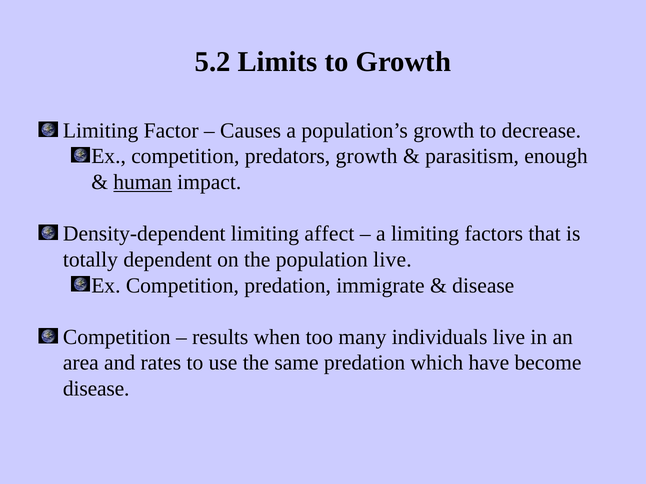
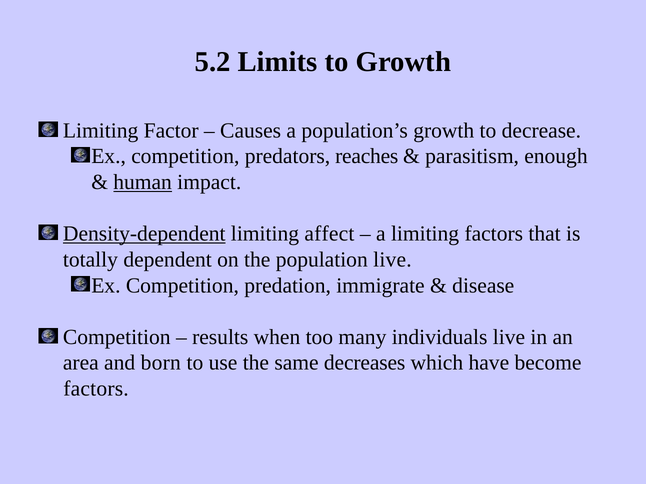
predators growth: growth -> reaches
Density-dependent underline: none -> present
rates: rates -> born
same predation: predation -> decreases
disease at (96, 389): disease -> factors
